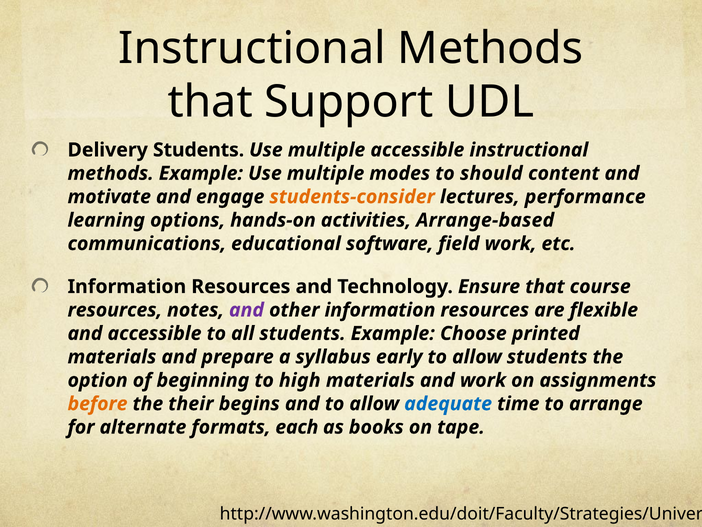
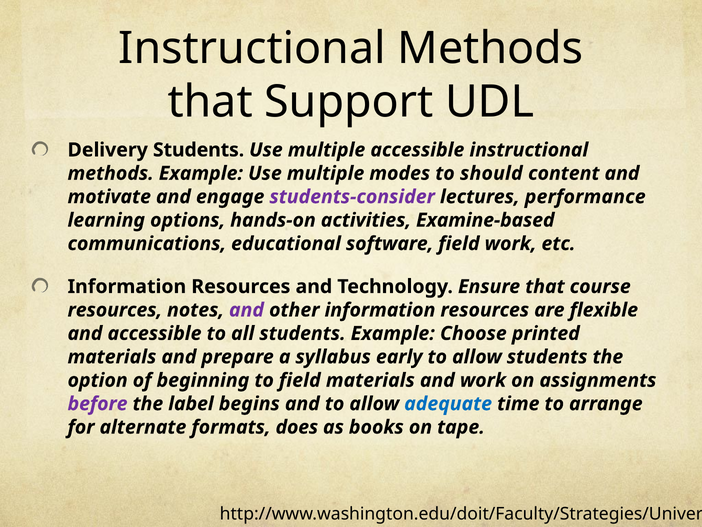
students-consider colour: orange -> purple
Arrange-based: Arrange-based -> Examine-based
to high: high -> field
before colour: orange -> purple
their: their -> label
each: each -> does
